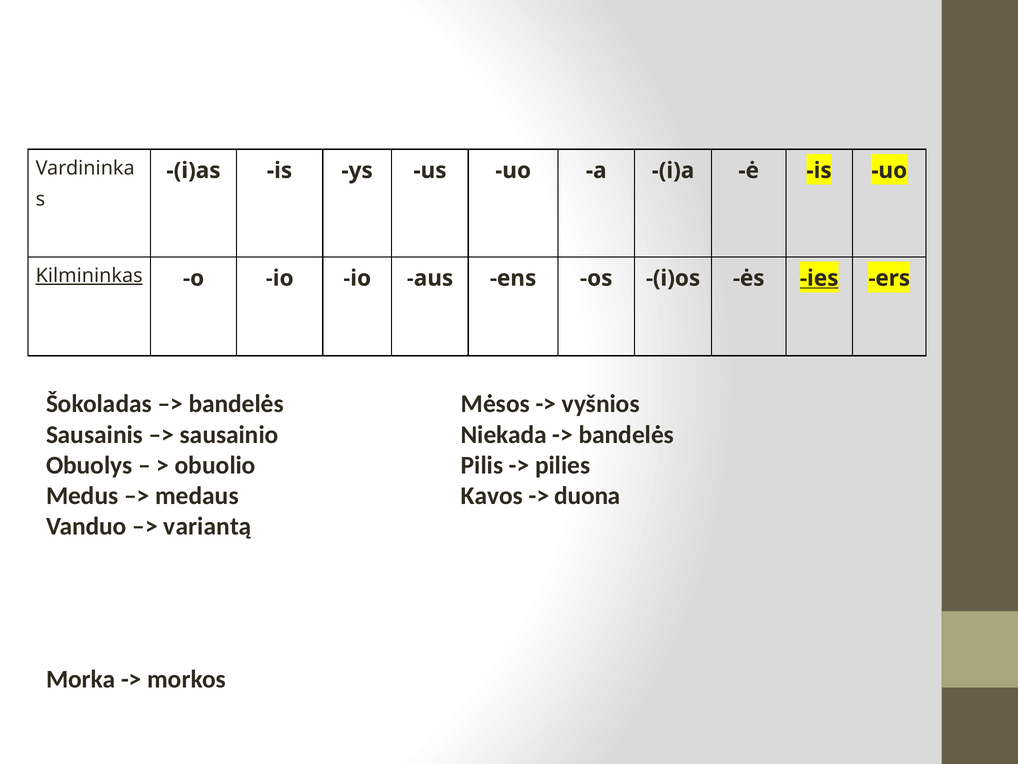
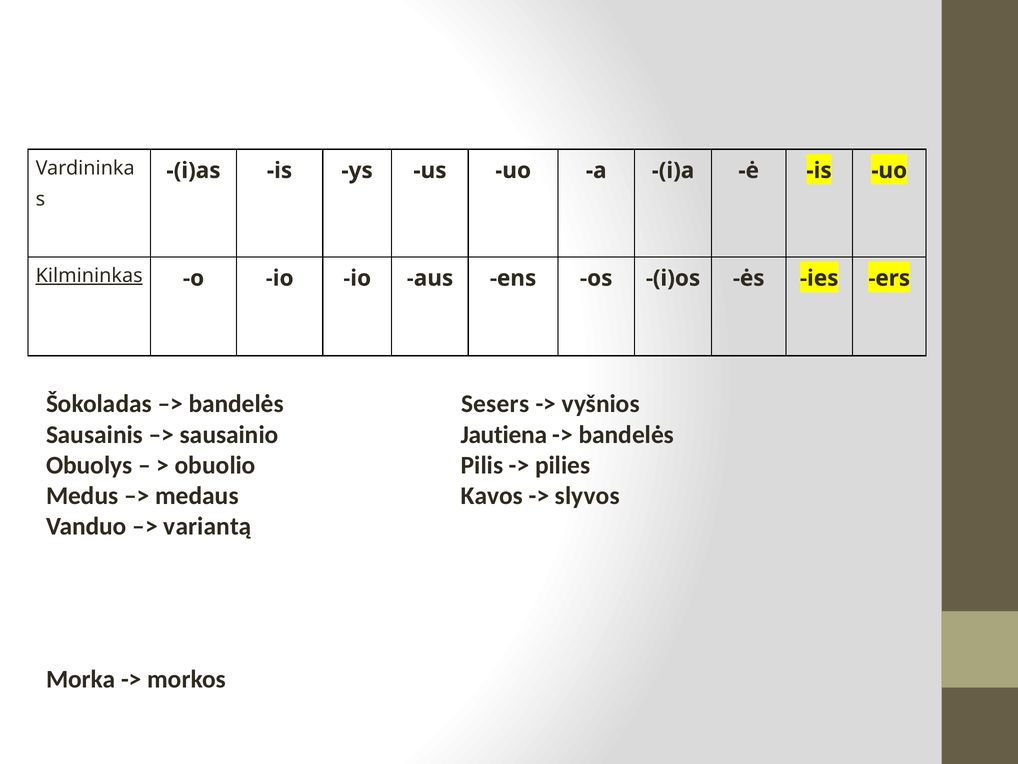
ies underline: present -> none
Mėsos: Mėsos -> Sesers
Niekada: Niekada -> Jautiena
duona: duona -> slyvos
